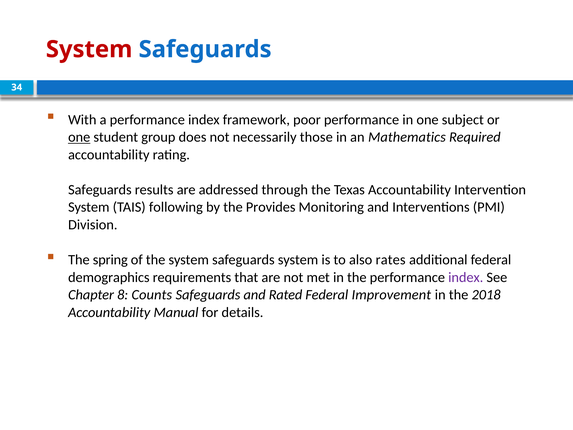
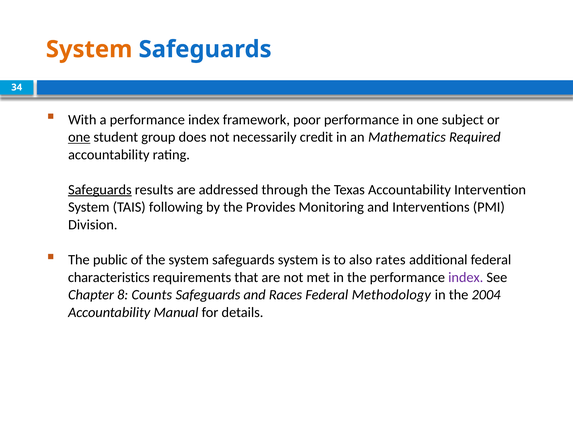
System at (89, 49) colour: red -> orange
those: those -> credit
Safeguards at (100, 190) underline: none -> present
spring: spring -> public
demographics: demographics -> characteristics
Rated: Rated -> Races
Improvement: Improvement -> Methodology
2018: 2018 -> 2004
